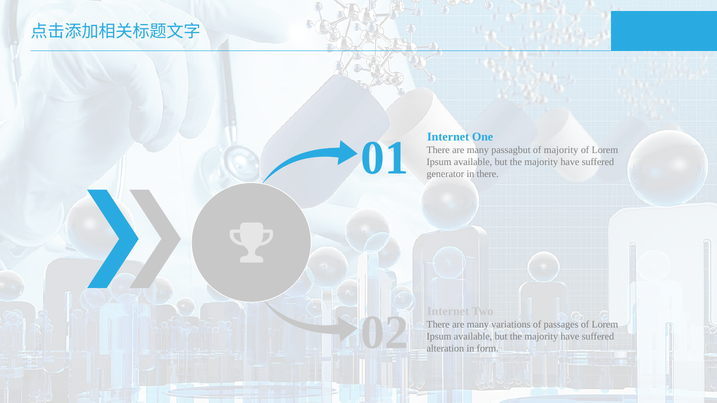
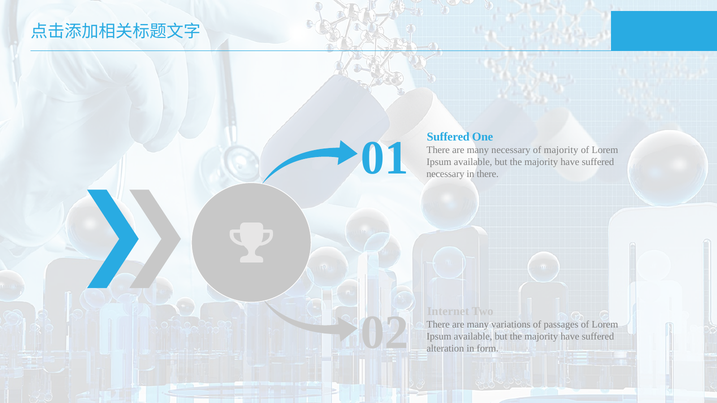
Internet at (448, 137): Internet -> Suffered
many passagbut: passagbut -> necessary
generator at (445, 174): generator -> necessary
